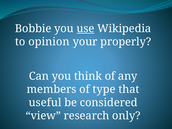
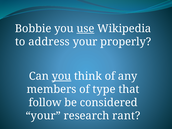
opinion: opinion -> address
you at (61, 76) underline: none -> present
useful: useful -> follow
view at (43, 116): view -> your
only: only -> rant
